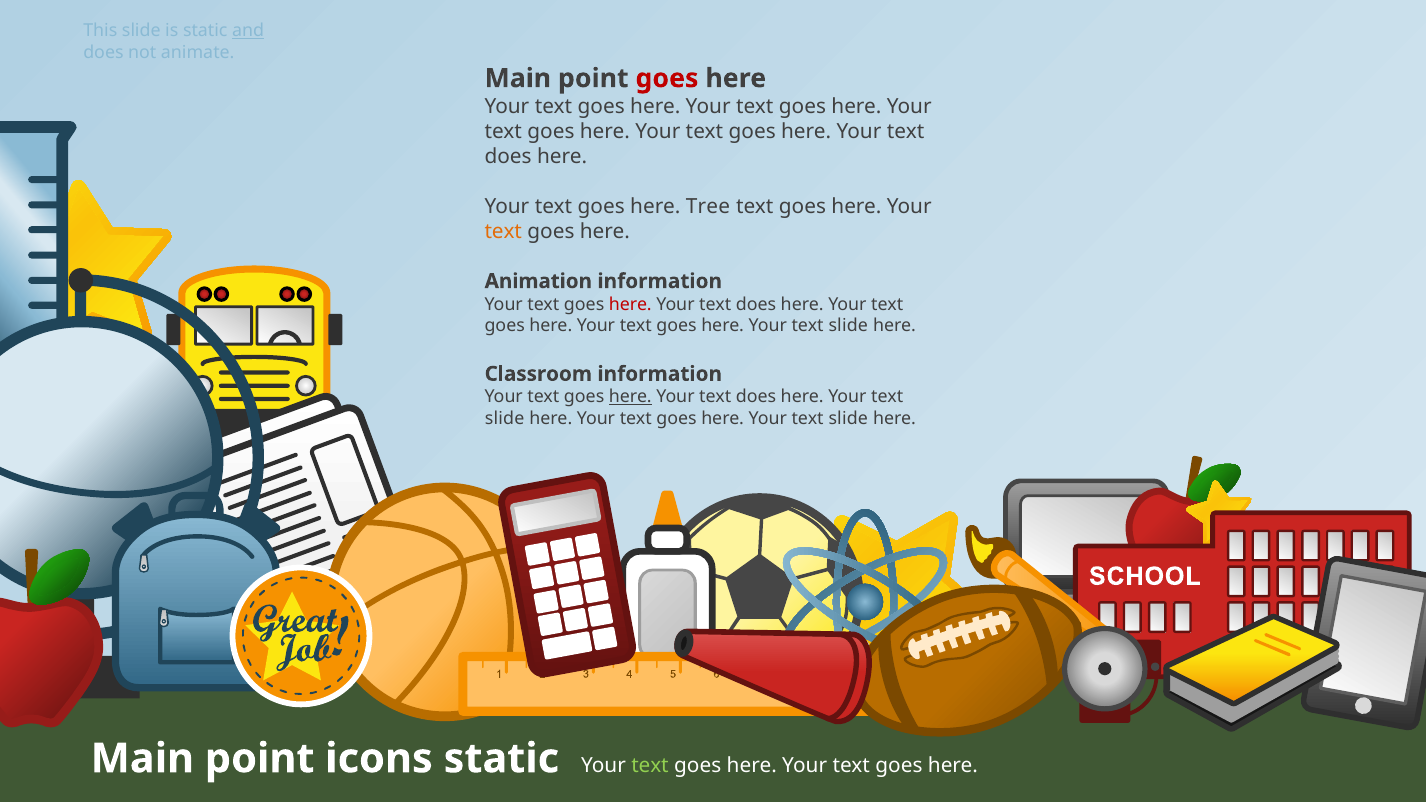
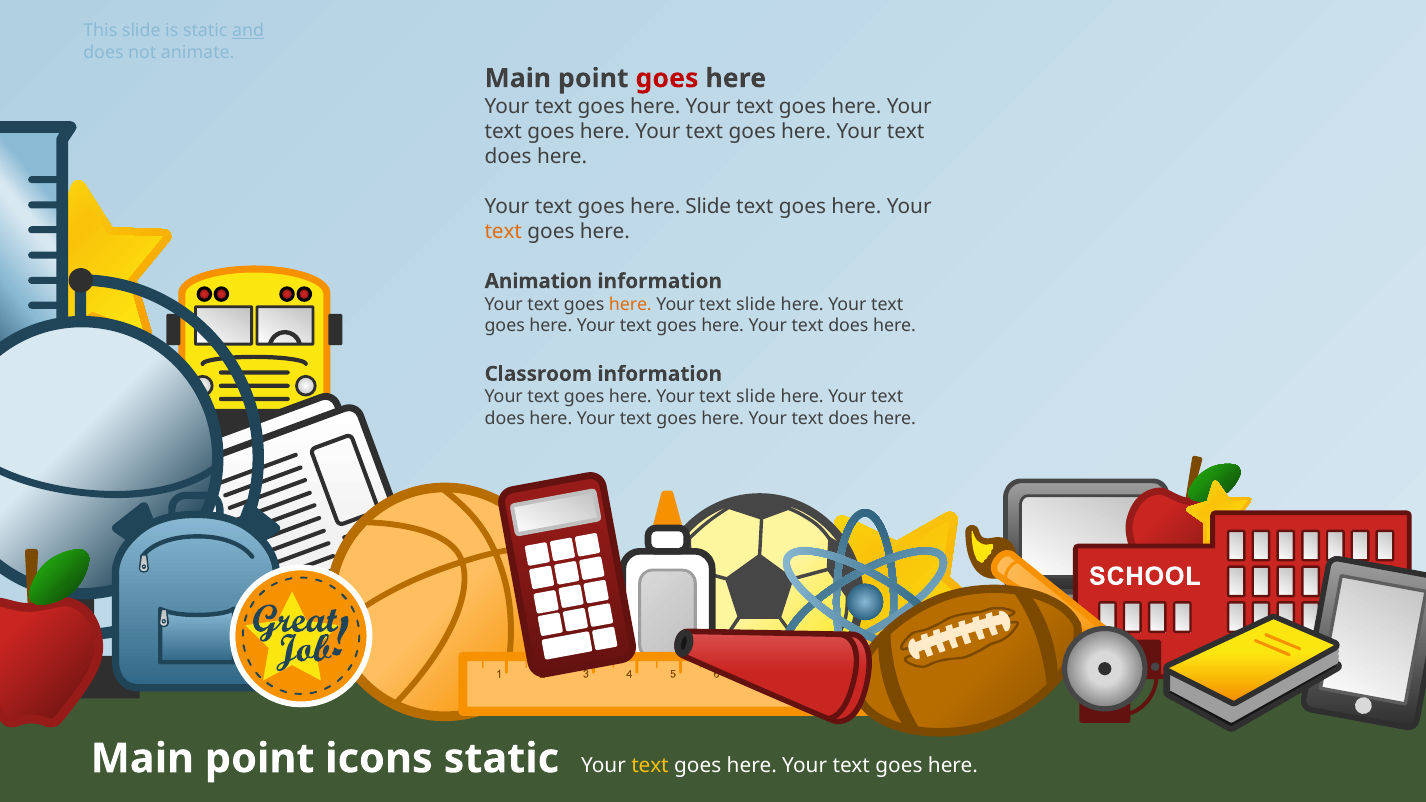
here Tree: Tree -> Slide
here at (630, 304) colour: red -> orange
does at (756, 304): does -> slide
slide at (848, 326): slide -> does
here at (630, 397) underline: present -> none
does at (756, 397): does -> slide
slide at (505, 418): slide -> does
slide at (848, 418): slide -> does
text at (650, 766) colour: light green -> yellow
